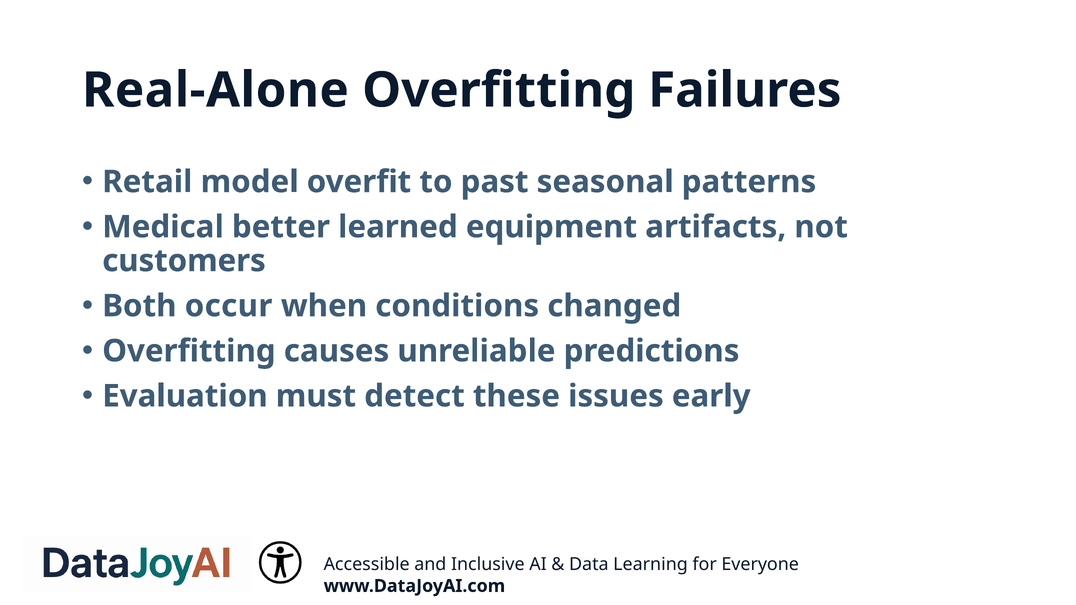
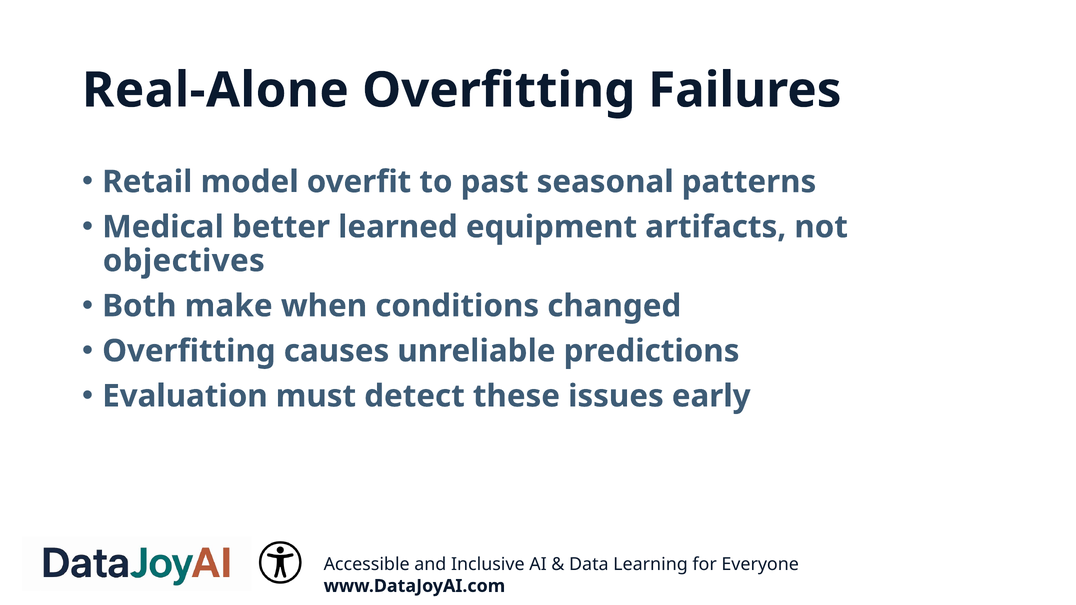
customers: customers -> objectives
occur: occur -> make
